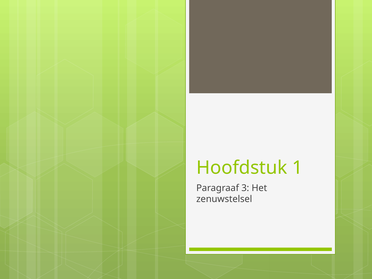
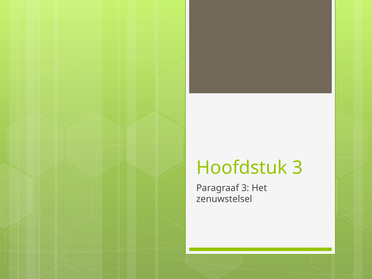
Hoofdstuk 1: 1 -> 3
